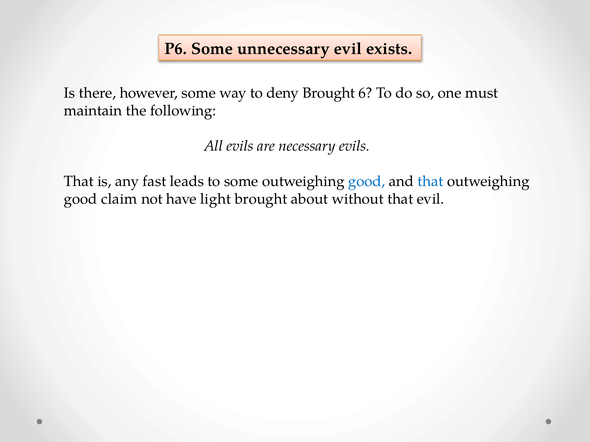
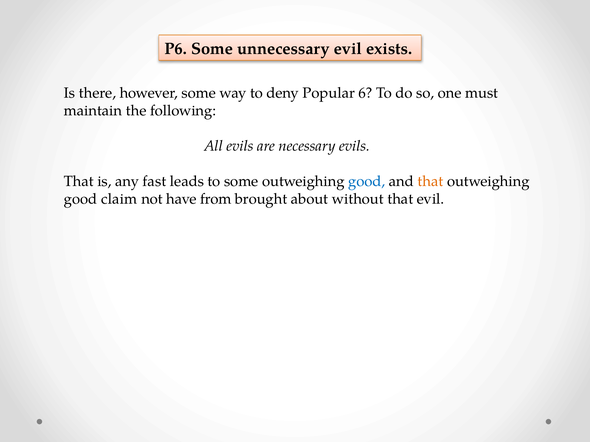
deny Brought: Brought -> Popular
that at (430, 182) colour: blue -> orange
light: light -> from
